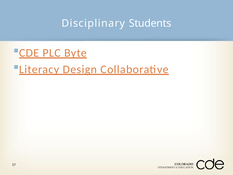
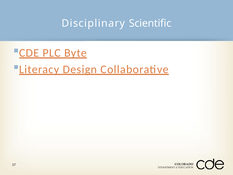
Students: Students -> Scientific
